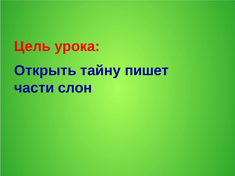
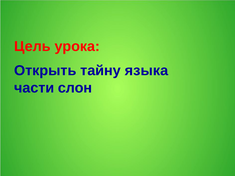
пишет: пишет -> языка
